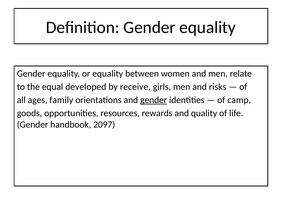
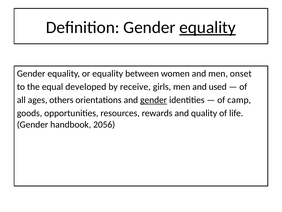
equality at (208, 27) underline: none -> present
relate: relate -> onset
risks: risks -> used
family: family -> others
2097: 2097 -> 2056
